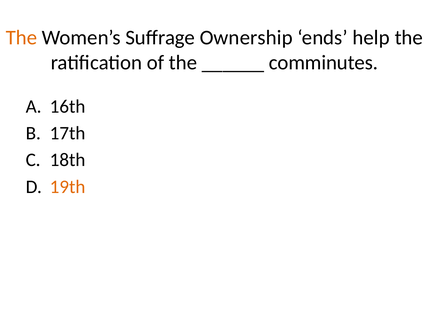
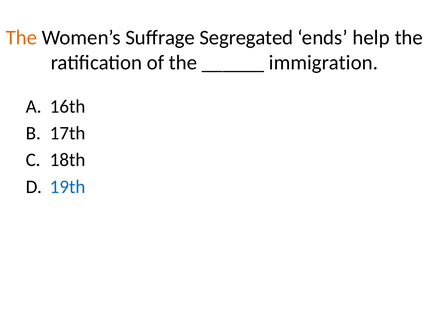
Ownership: Ownership -> Segregated
comminutes: comminutes -> immigration
19th colour: orange -> blue
